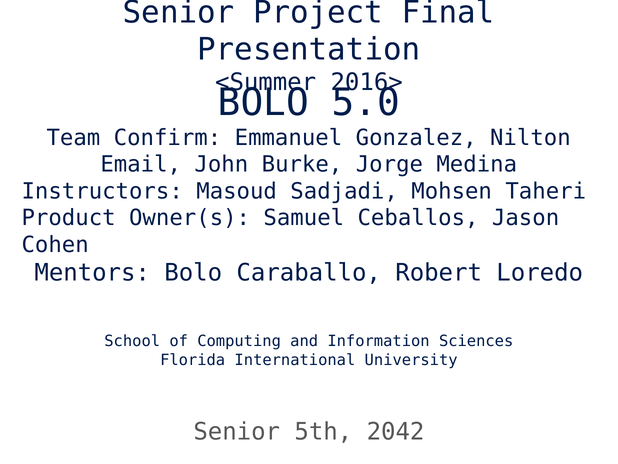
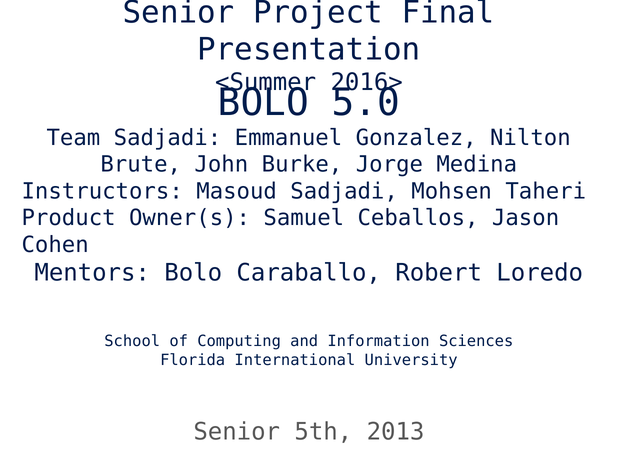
Team Confirm: Confirm -> Sadjadi
Email: Email -> Brute
2042: 2042 -> 2013
